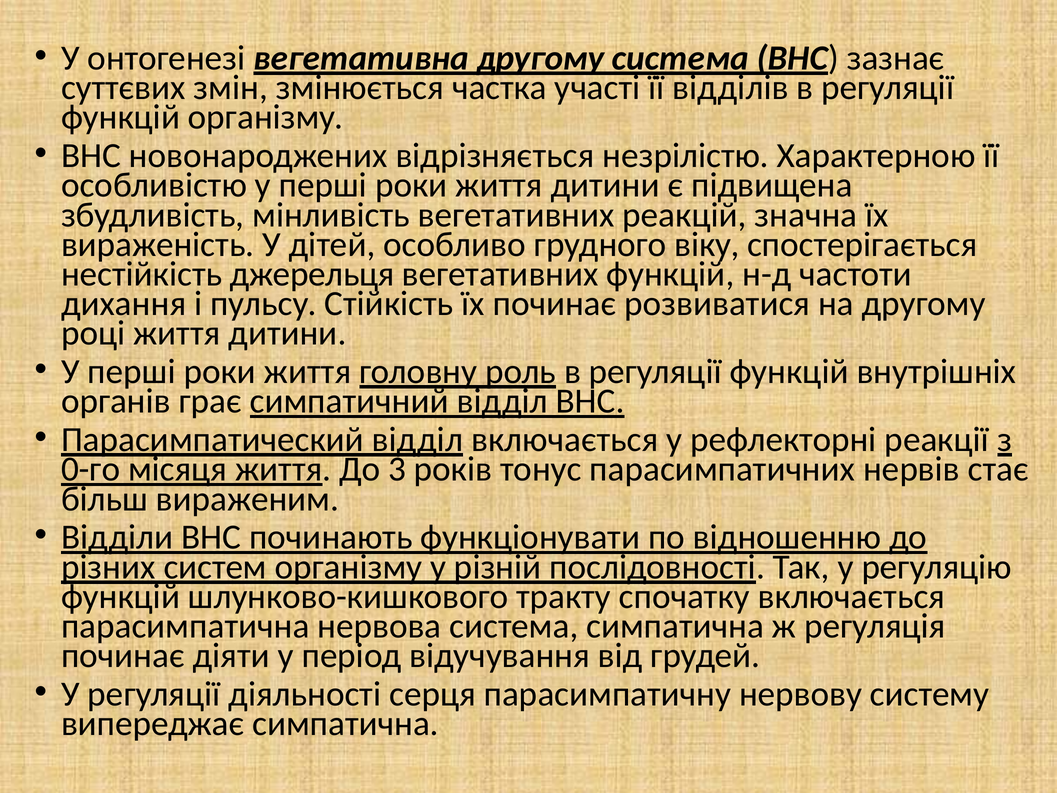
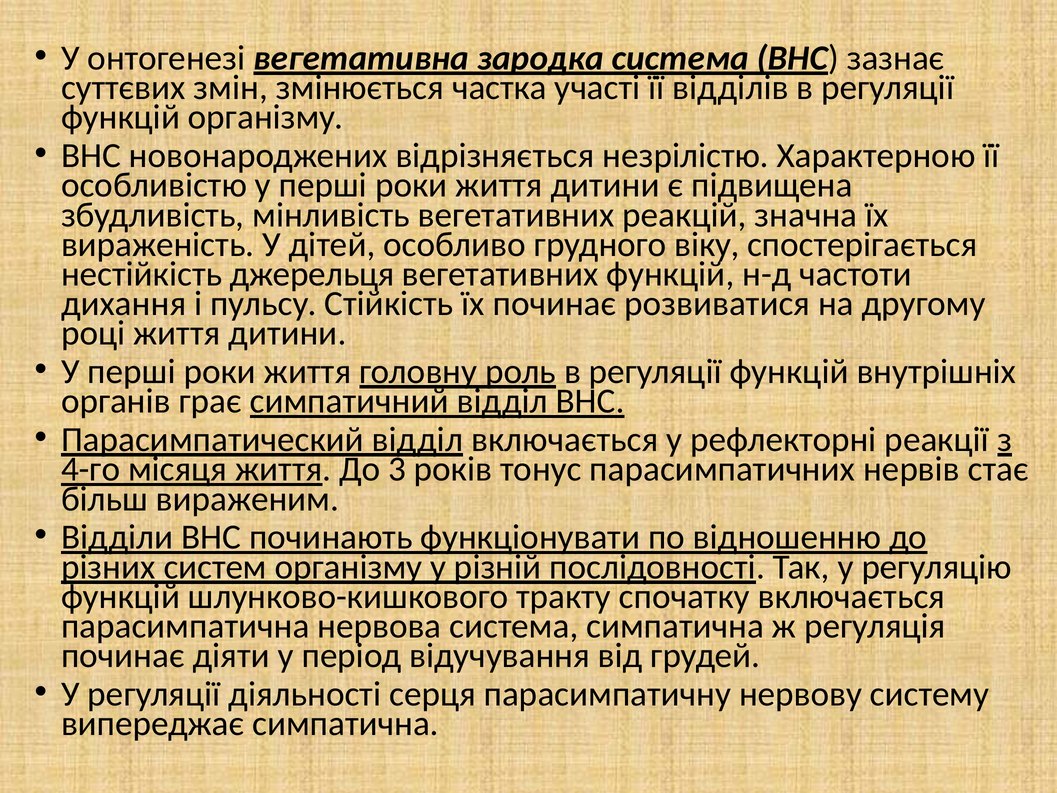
вегетативна другому: другому -> зародка
0-го: 0-го -> 4-го
